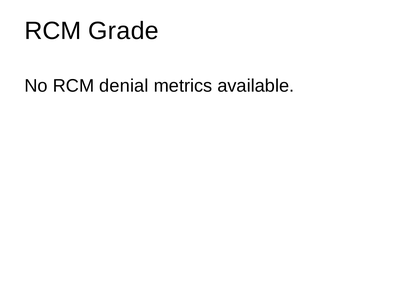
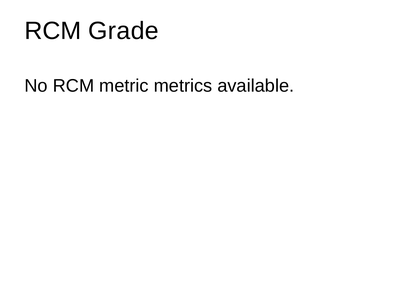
denial: denial -> metric
